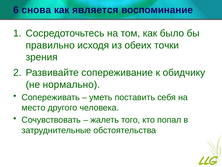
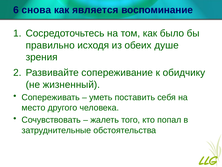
точки: точки -> душе
нормально: нормально -> жизненный
